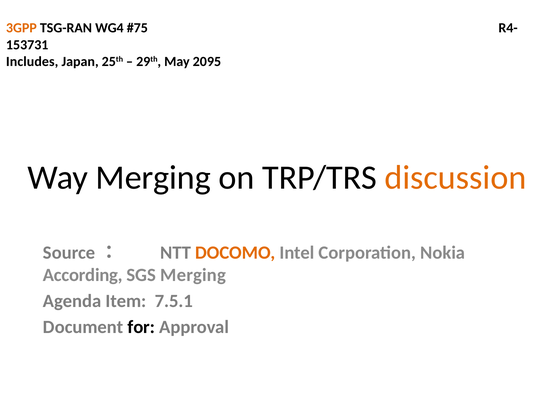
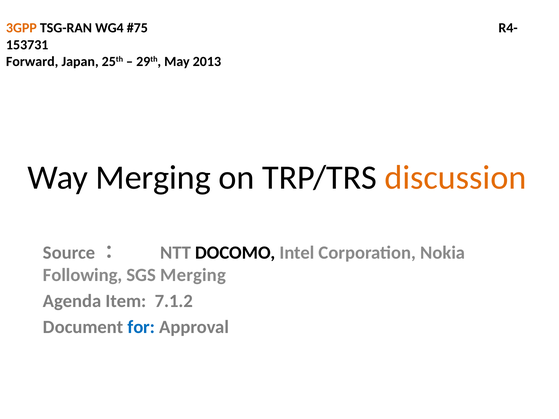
Includes: Includes -> Forward
2095: 2095 -> 2013
DOCOMO colour: orange -> black
According: According -> Following
7.5.1: 7.5.1 -> 7.1.2
for colour: black -> blue
